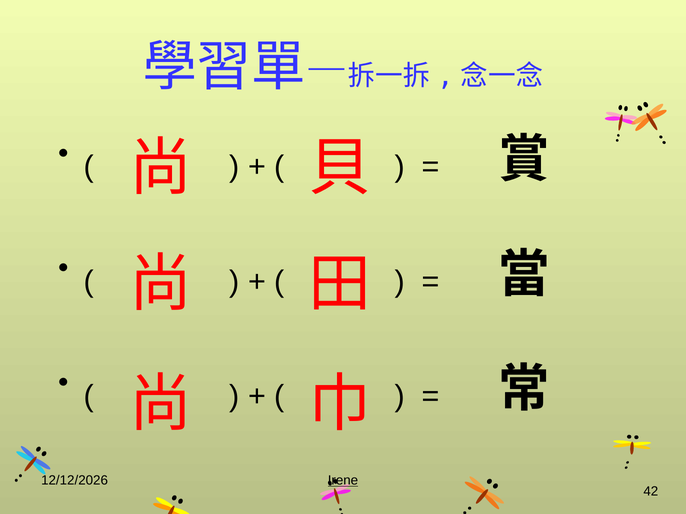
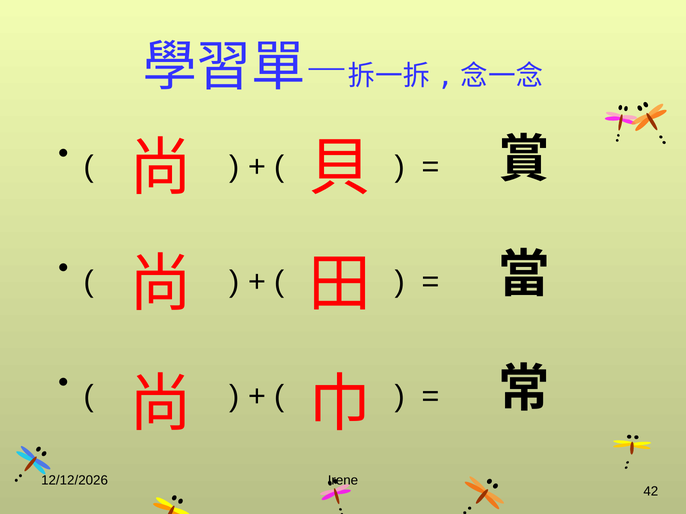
Irene underline: present -> none
